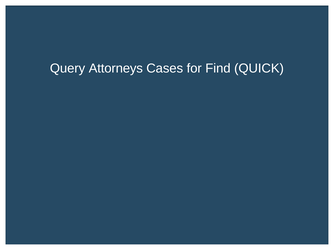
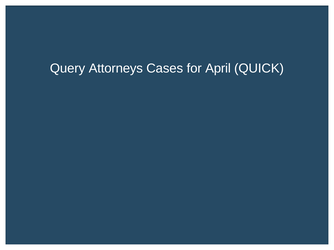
Find: Find -> April
